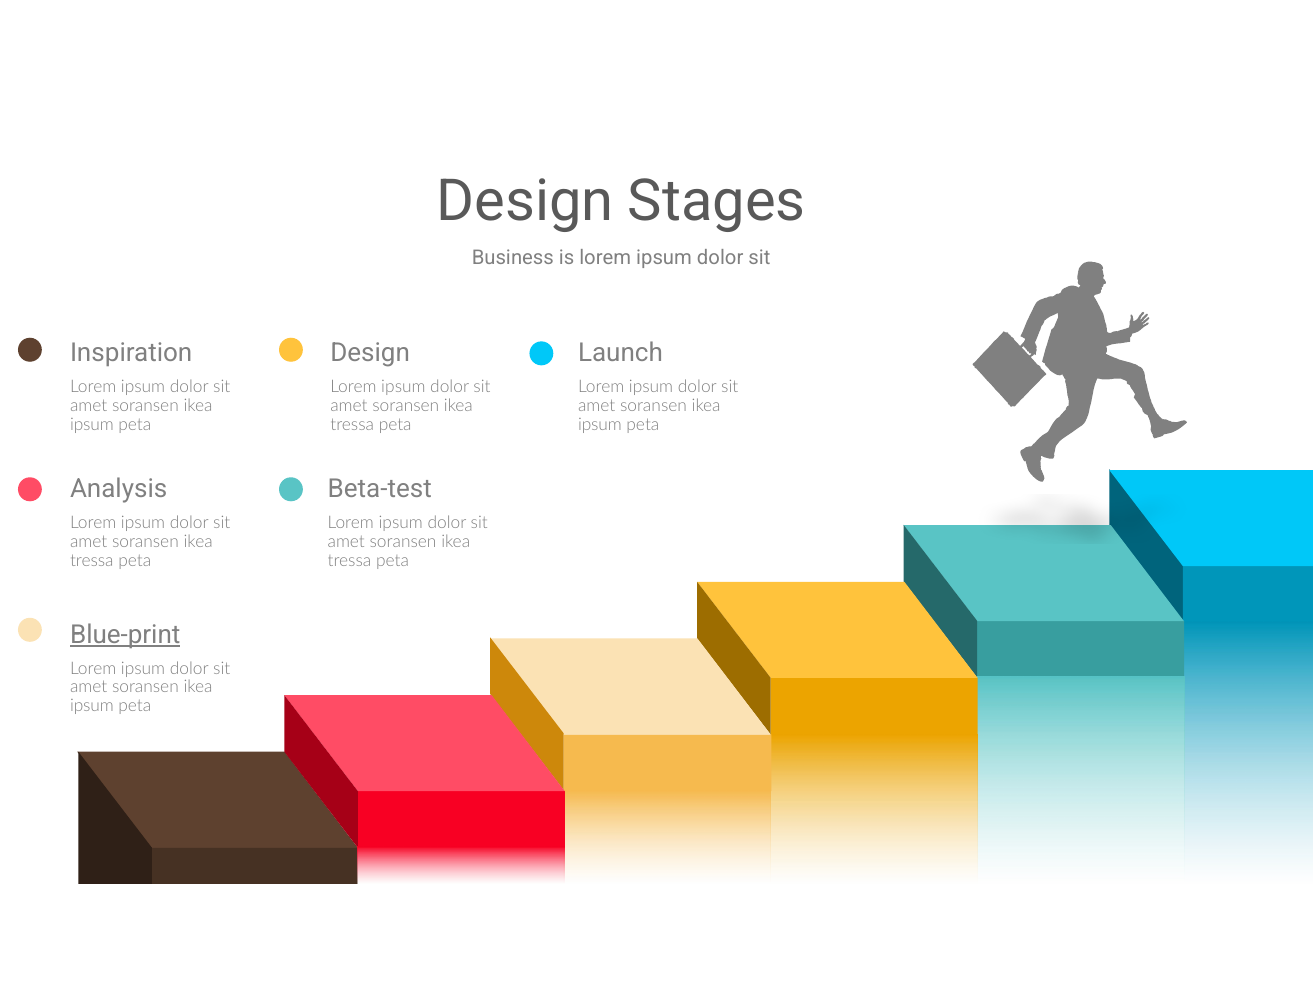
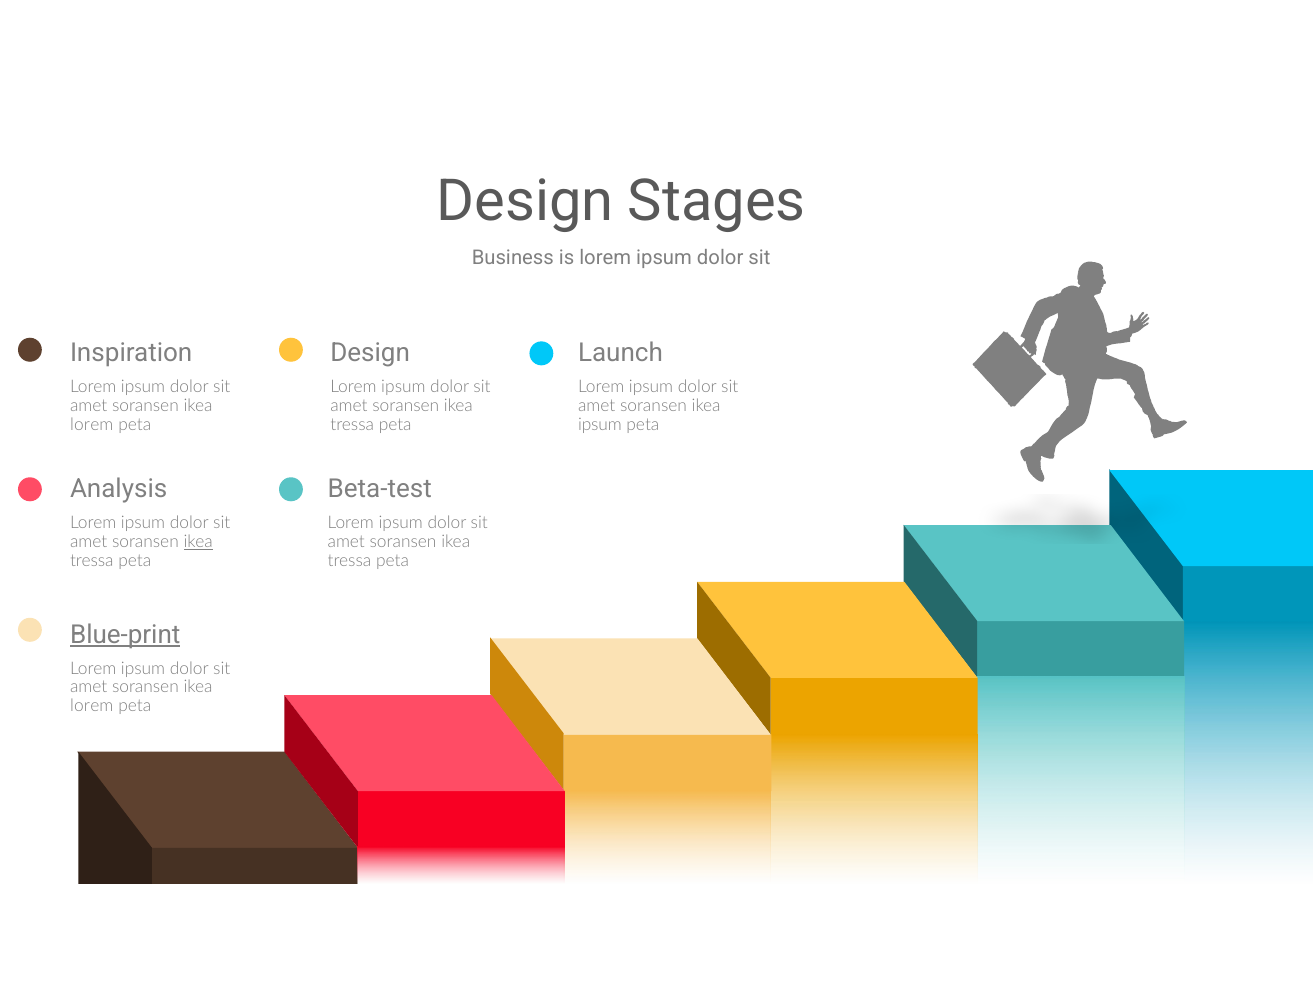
ipsum at (92, 424): ipsum -> lorem
ikea at (198, 541) underline: none -> present
ipsum at (92, 706): ipsum -> lorem
